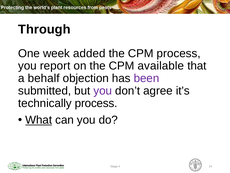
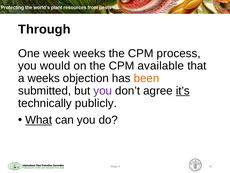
week added: added -> weeks
report: report -> would
a behalf: behalf -> weeks
been colour: purple -> orange
it’s underline: none -> present
technically process: process -> publicly
